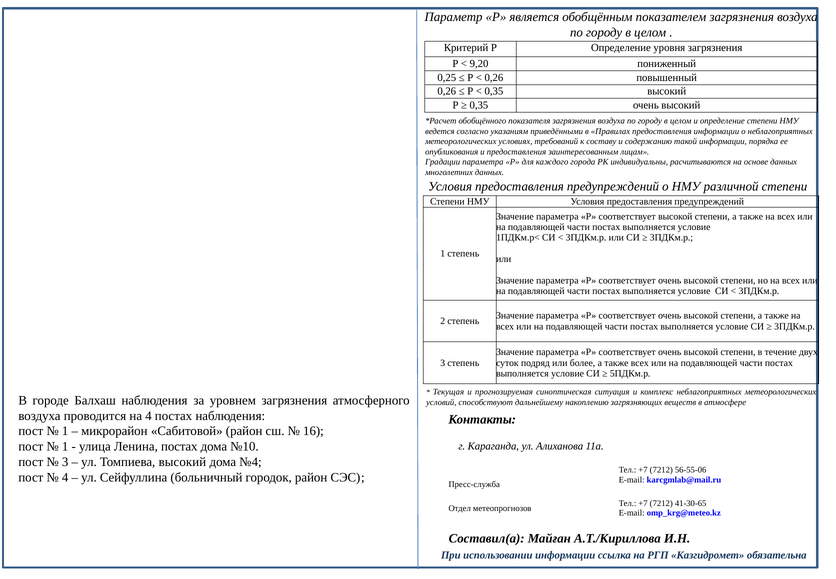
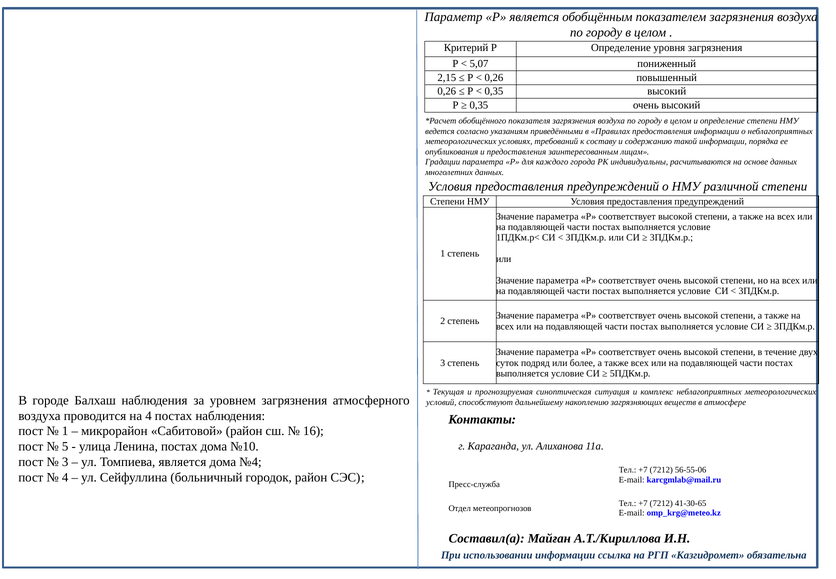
9,20: 9,20 -> 5,07
0,25: 0,25 -> 2,15
1 at (65, 446): 1 -> 5
Томпиева высокий: высокий -> является
